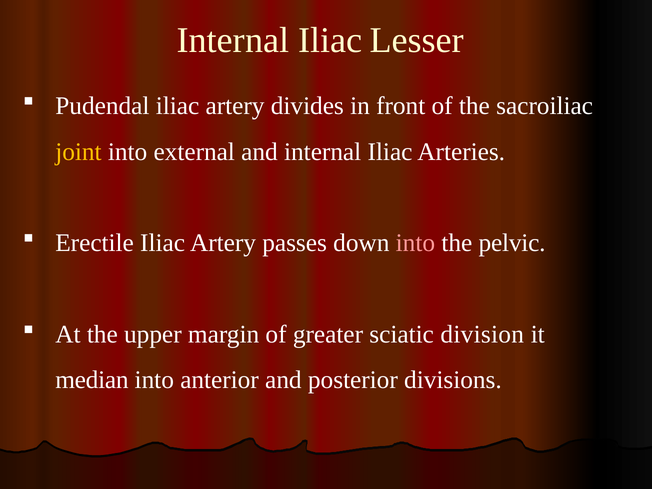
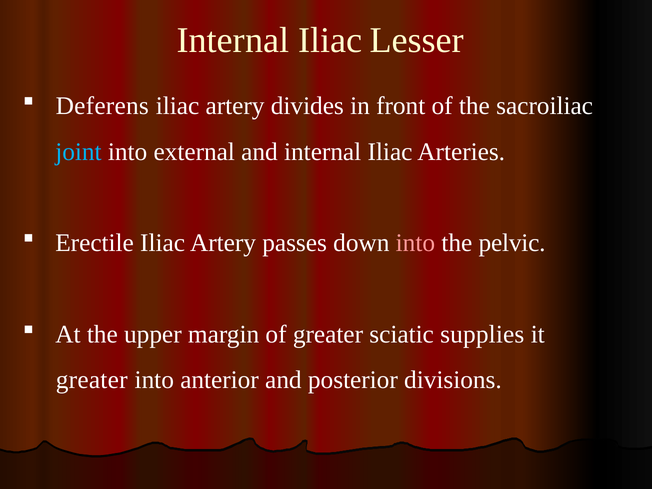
Pudendal: Pudendal -> Deferens
joint colour: yellow -> light blue
division: division -> supplies
median at (92, 380): median -> greater
